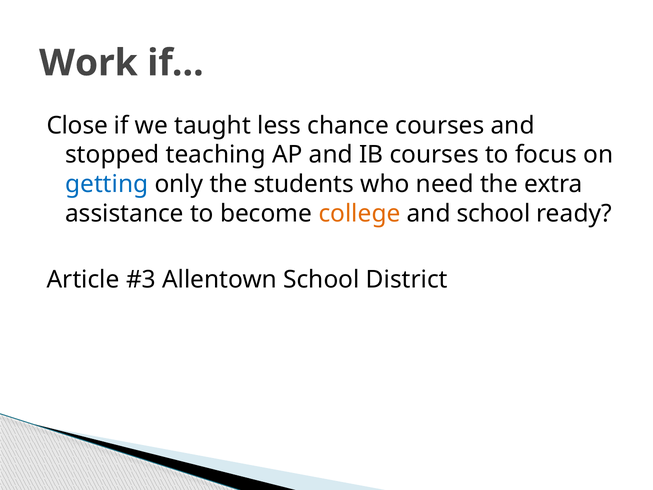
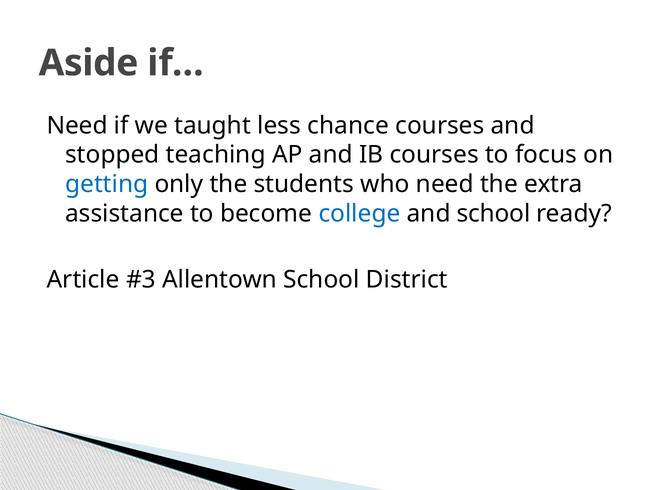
Work: Work -> Aside
Close at (77, 125): Close -> Need
college colour: orange -> blue
